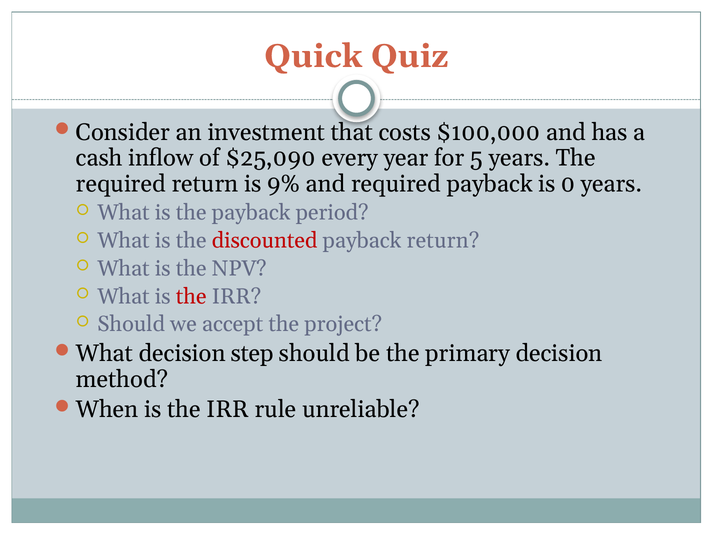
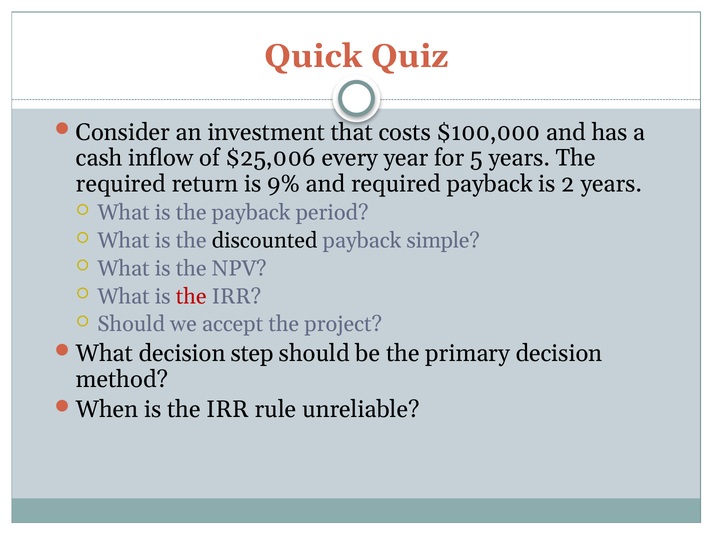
$25,090: $25,090 -> $25,006
0: 0 -> 2
discounted colour: red -> black
payback return: return -> simple
